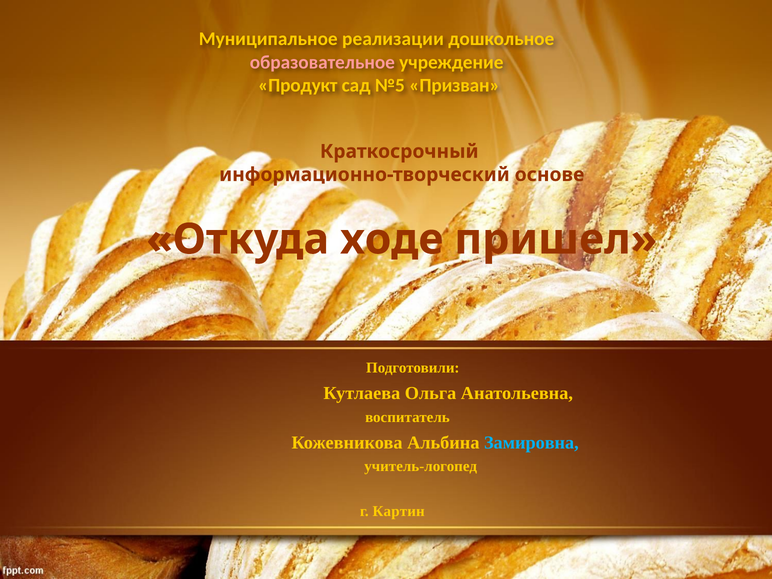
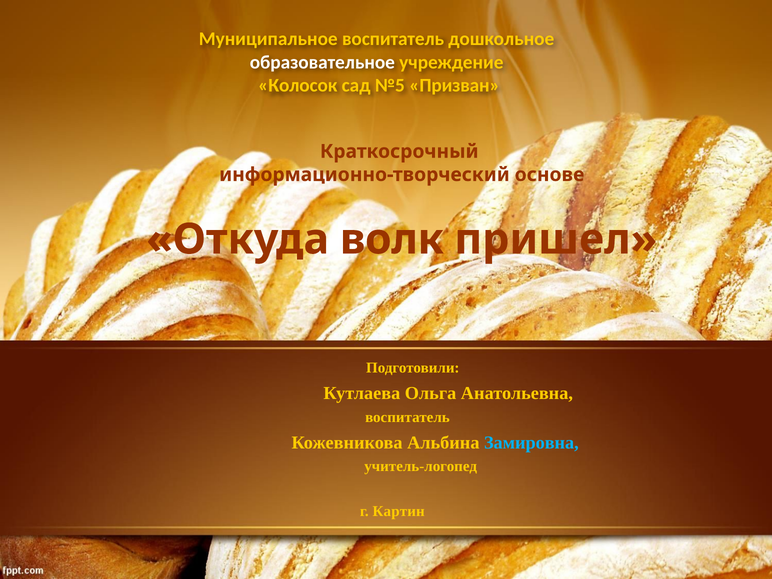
Муниципальное реализации: реализации -> воспитатель
образовательное colour: pink -> white
Продукт: Продукт -> Колосок
ходе: ходе -> волк
